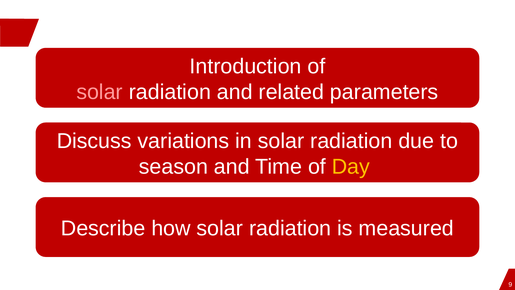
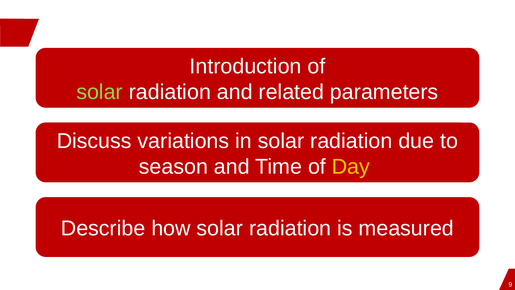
solar at (100, 92) colour: pink -> light green
